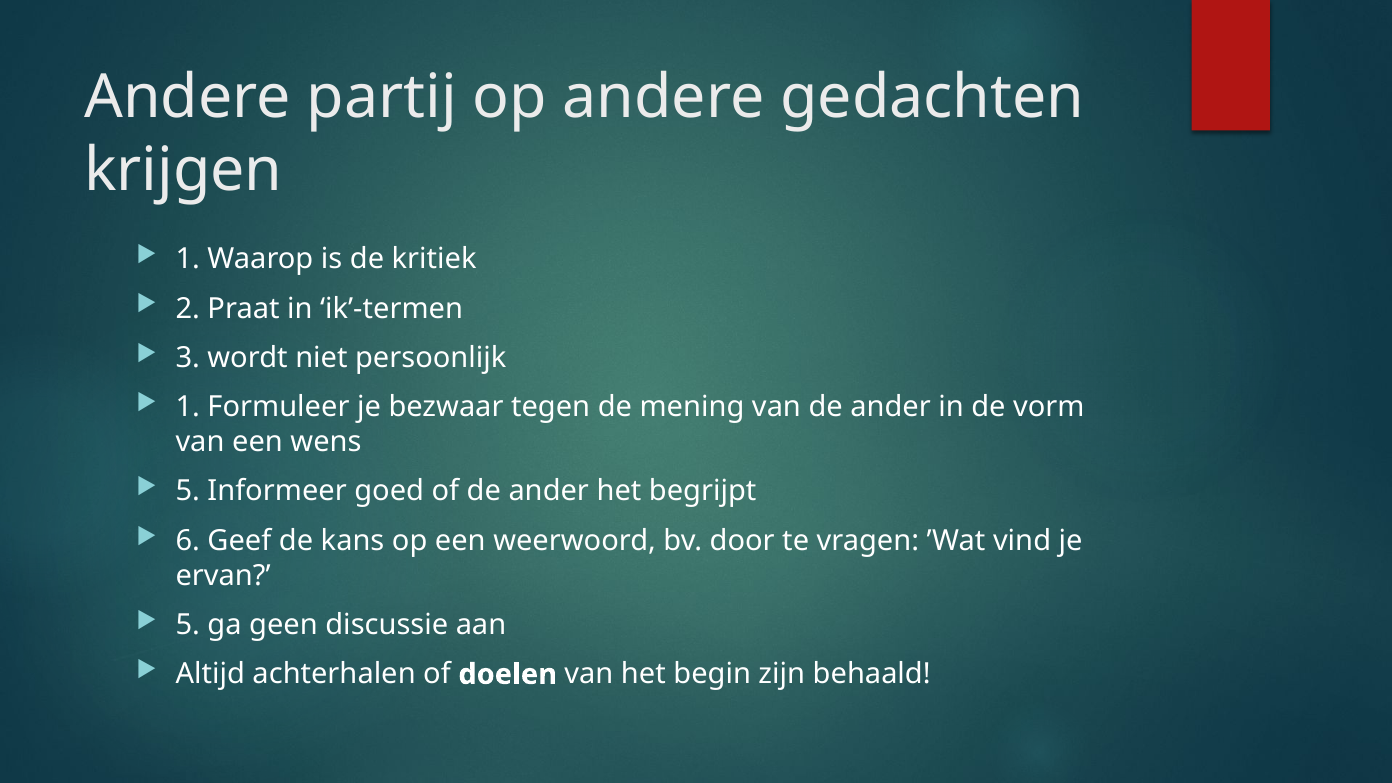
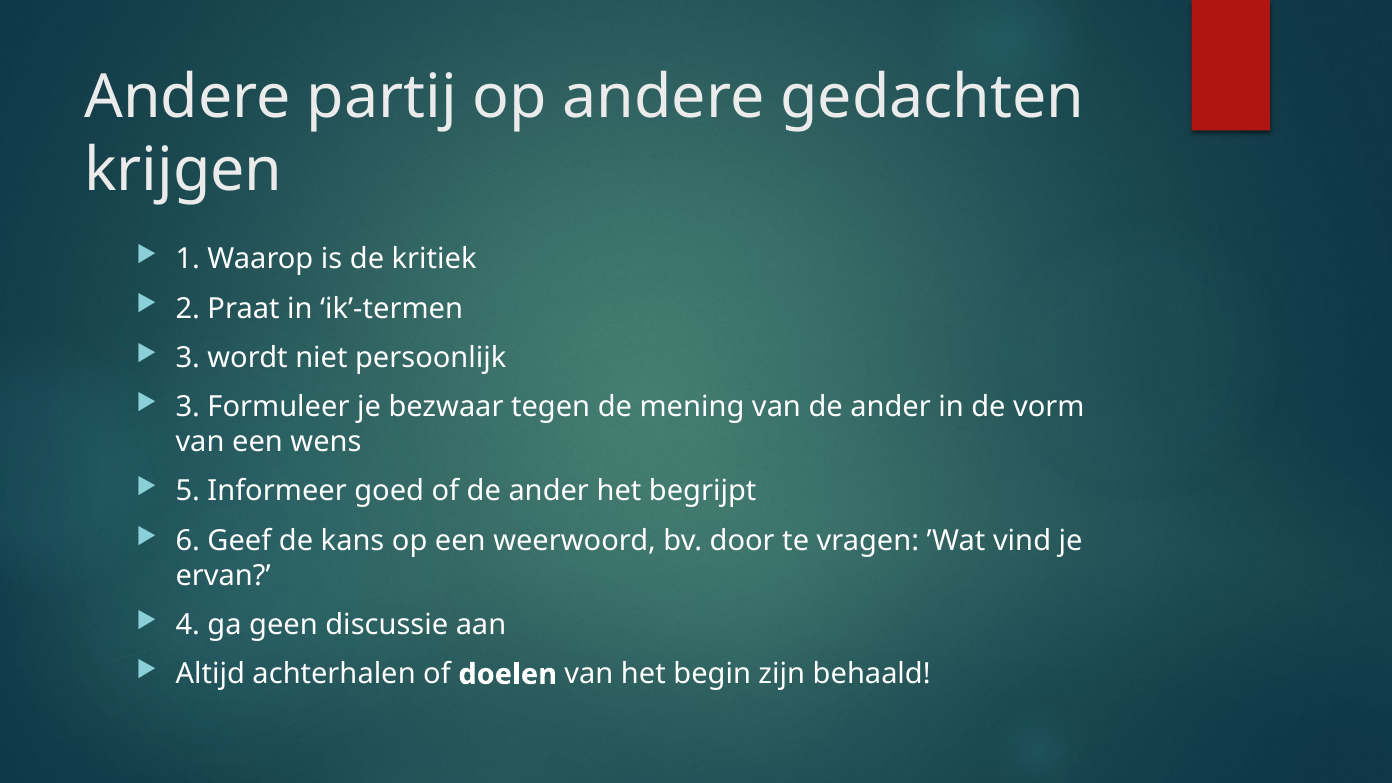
1 at (188, 407): 1 -> 3
5 at (188, 625): 5 -> 4
